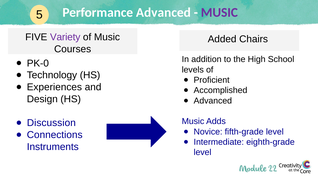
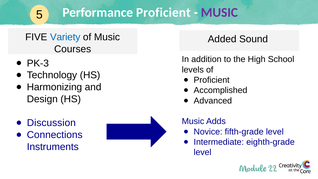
Performance Advanced: Advanced -> Proficient
Variety colour: purple -> blue
Chairs: Chairs -> Sound
PK-0: PK-0 -> PK-3
Experiences: Experiences -> Harmonizing
